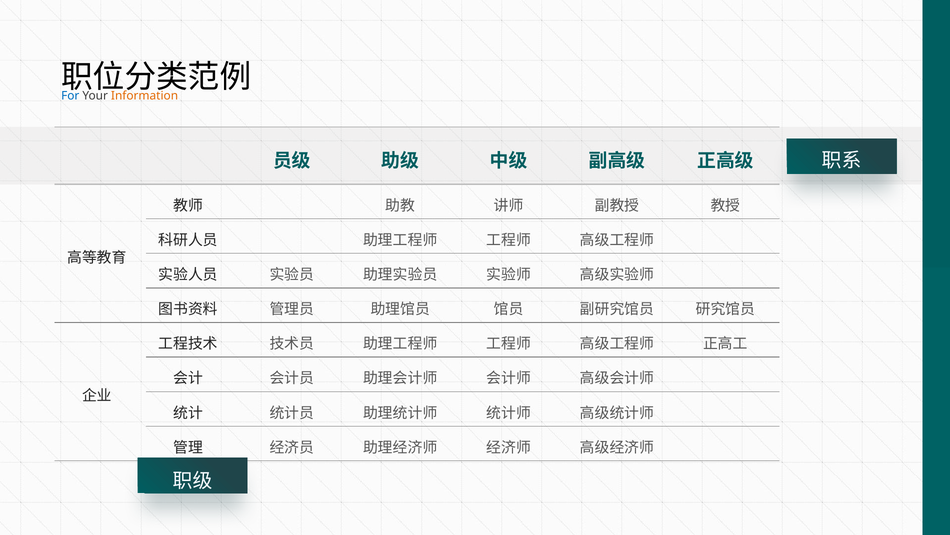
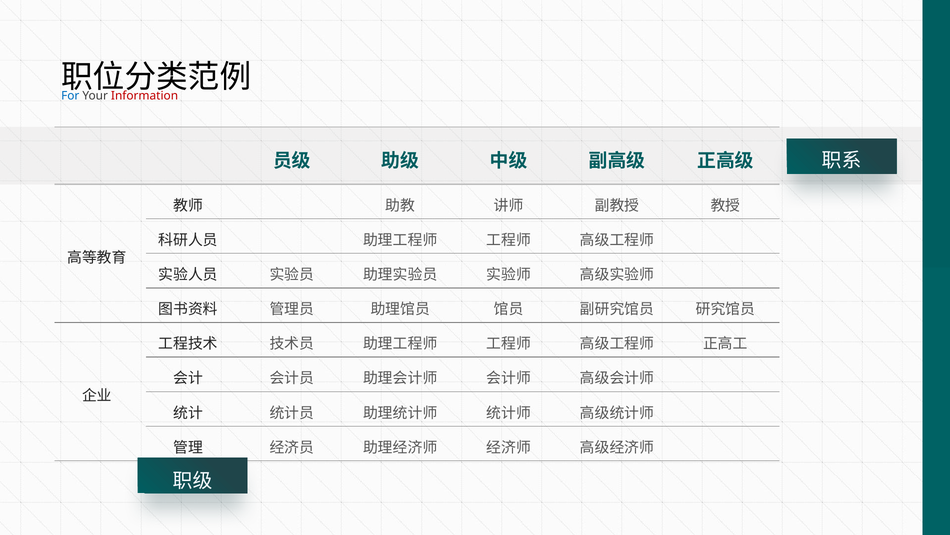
Information colour: orange -> red
